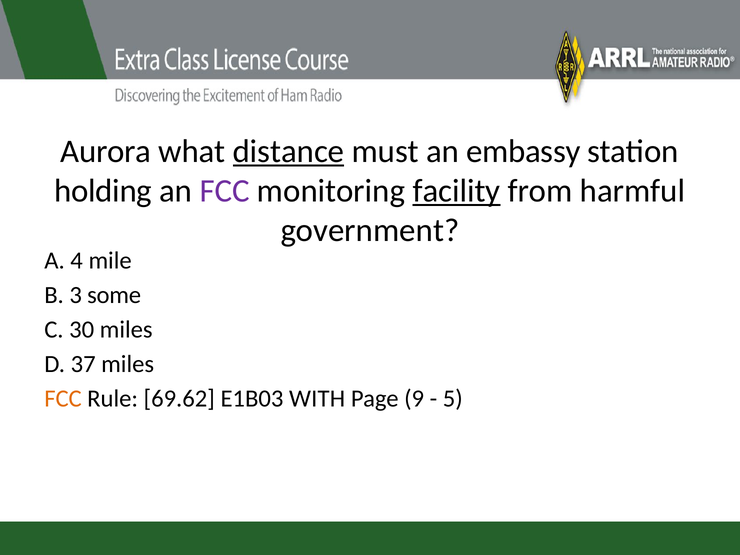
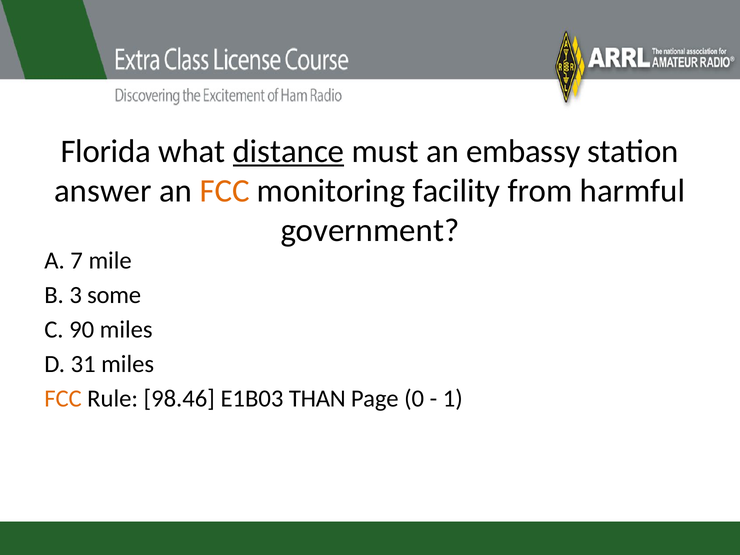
Aurora: Aurora -> Florida
holding: holding -> answer
FCC at (225, 191) colour: purple -> orange
facility underline: present -> none
4: 4 -> 7
30: 30 -> 90
37: 37 -> 31
69.62: 69.62 -> 98.46
WITH: WITH -> THAN
9: 9 -> 0
5: 5 -> 1
